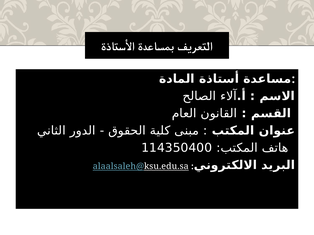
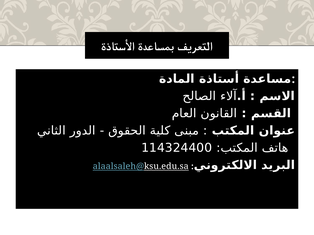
114350400: 114350400 -> 114324400
